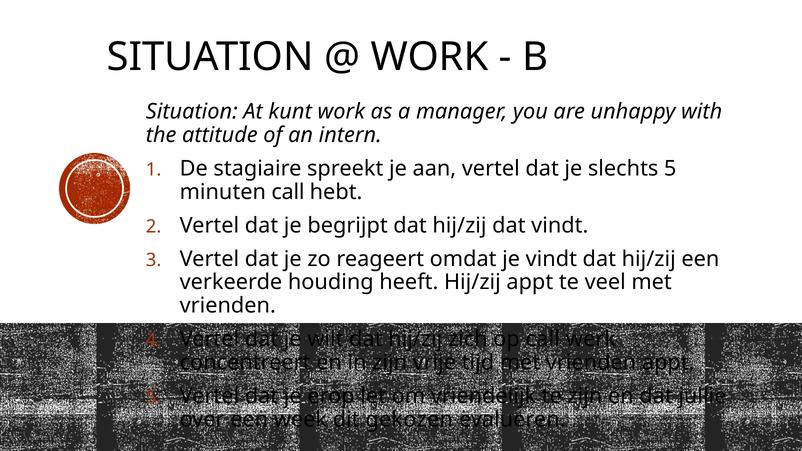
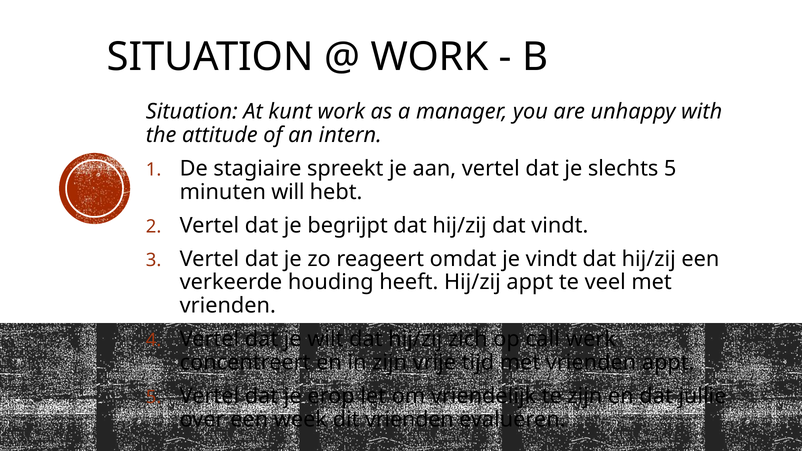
minuten call: call -> will
dit gekozen: gekozen -> vrienden
